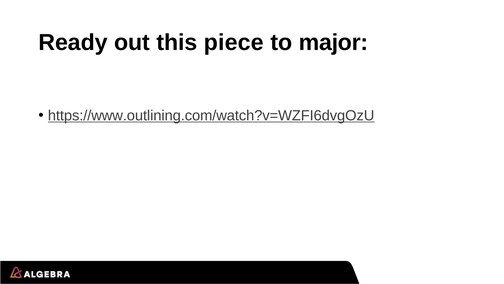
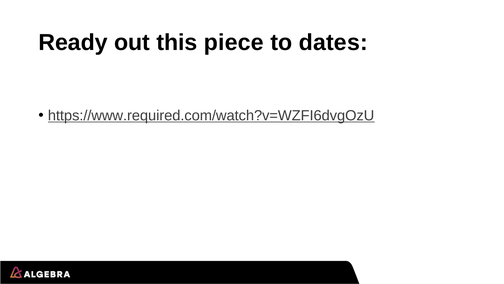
major: major -> dates
https://www.outlining.com/watch?v=WZFI6dvgOzU: https://www.outlining.com/watch?v=WZFI6dvgOzU -> https://www.required.com/watch?v=WZFI6dvgOzU
